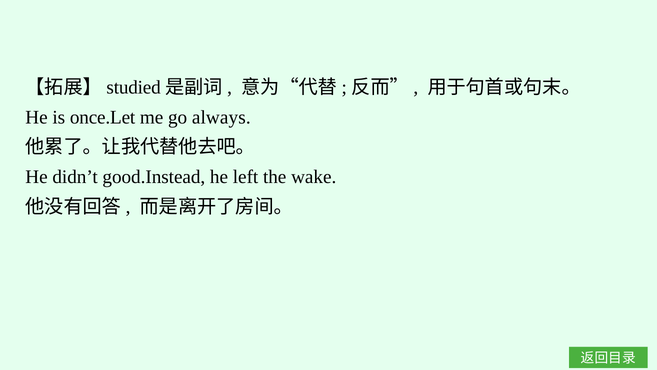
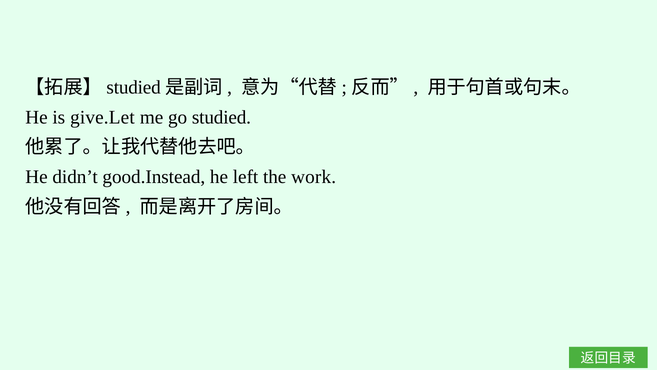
once.Let: once.Let -> give.Let
go always: always -> studied
wake: wake -> work
